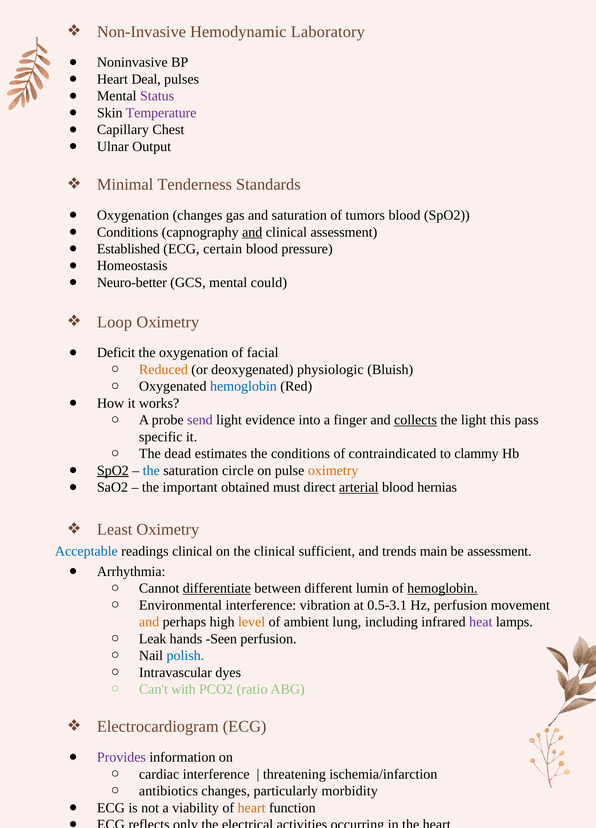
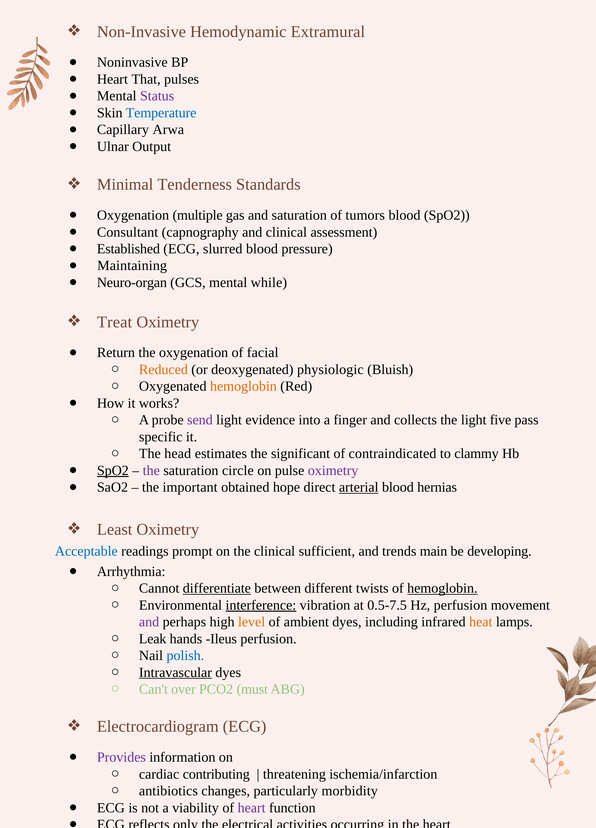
Laboratory: Laboratory -> Extramural
Deal: Deal -> That
Temperature colour: purple -> blue
Chest: Chest -> Arwa
Oxygenation changes: changes -> multiple
Conditions at (128, 232): Conditions -> Consultant
and at (252, 232) underline: present -> none
certain: certain -> slurred
Homeostasis: Homeostasis -> Maintaining
Neuro-better: Neuro-better -> Neuro-organ
could: could -> while
Loop: Loop -> Treat
Deficit: Deficit -> Return
hemoglobin at (243, 386) colour: blue -> orange
collects underline: present -> none
this: this -> five
dead: dead -> head
the conditions: conditions -> significant
the at (151, 470) colour: blue -> purple
oximetry at (333, 470) colour: orange -> purple
must: must -> hope
readings clinical: clinical -> prompt
be assessment: assessment -> developing
lumin: lumin -> twists
interference at (261, 605) underline: none -> present
0.5-3.1: 0.5-3.1 -> 0.5-7.5
and at (149, 622) colour: orange -> purple
ambient lung: lung -> dyes
heat colour: purple -> orange
Seen: Seen -> Ileus
Intravascular underline: none -> present
with: with -> over
ratio: ratio -> must
cardiac interference: interference -> contributing
heart at (252, 807) colour: orange -> purple
